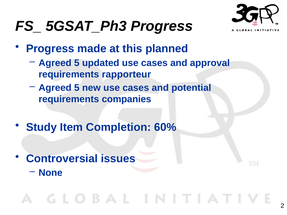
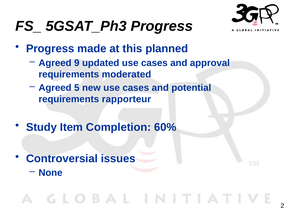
5 at (77, 63): 5 -> 9
rapporteur: rapporteur -> moderated
companies: companies -> rapporteur
